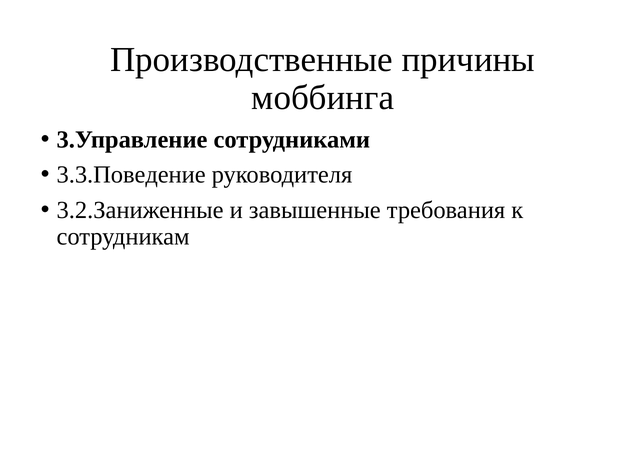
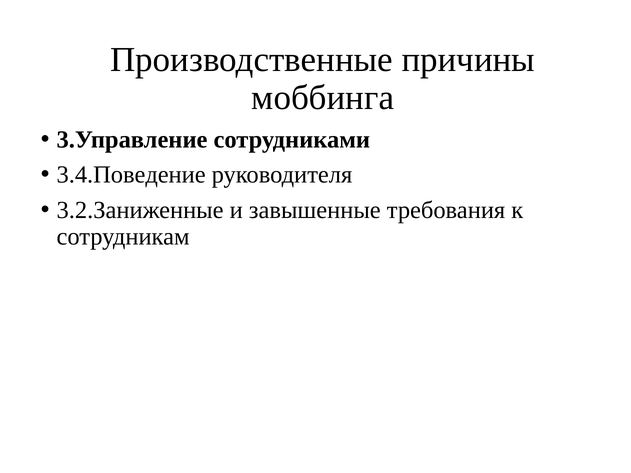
3.3.Поведение: 3.3.Поведение -> 3.4.Поведение
